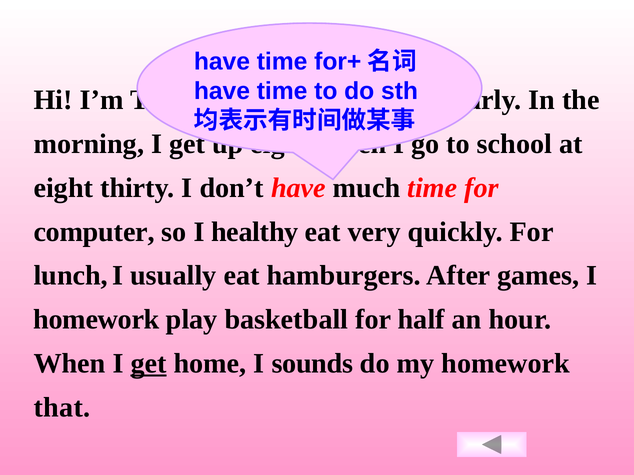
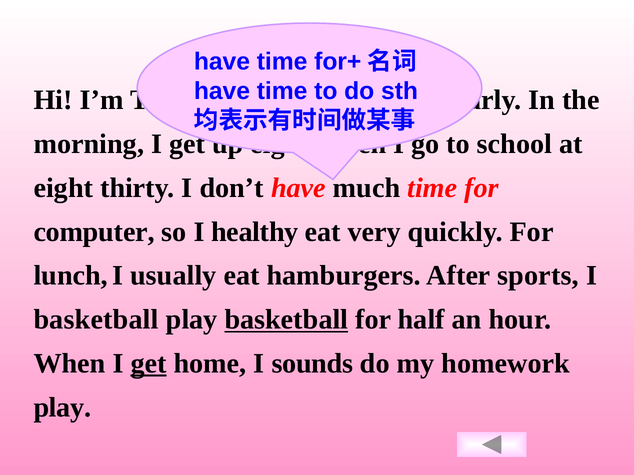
games: games -> sports
homework at (96, 320): homework -> basketball
basketball at (286, 320) underline: none -> present
that at (62, 408): that -> play
